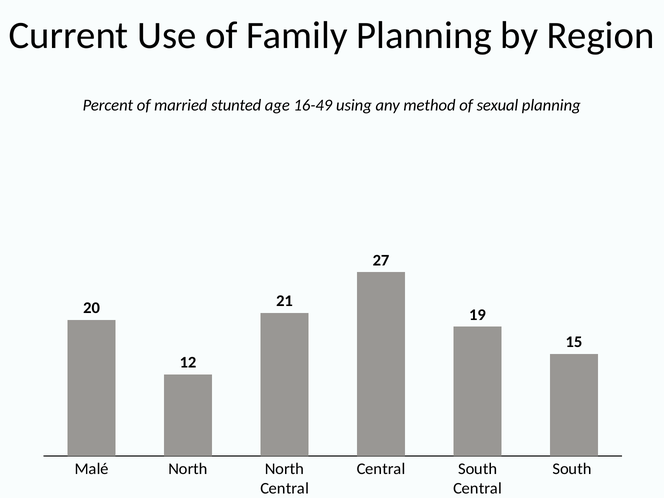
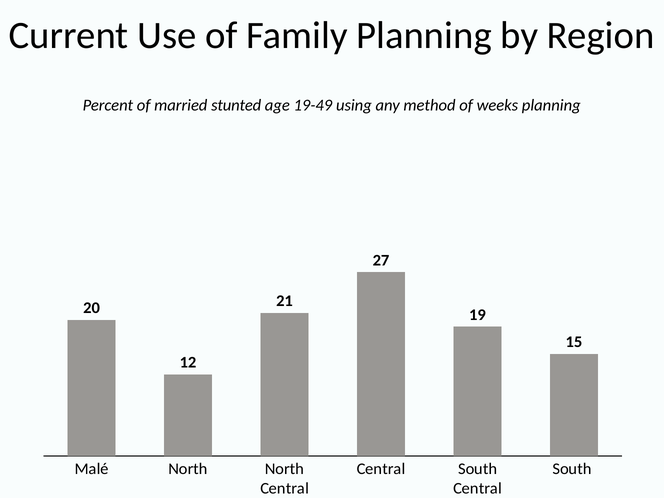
16-49: 16-49 -> 19-49
sexual: sexual -> weeks
